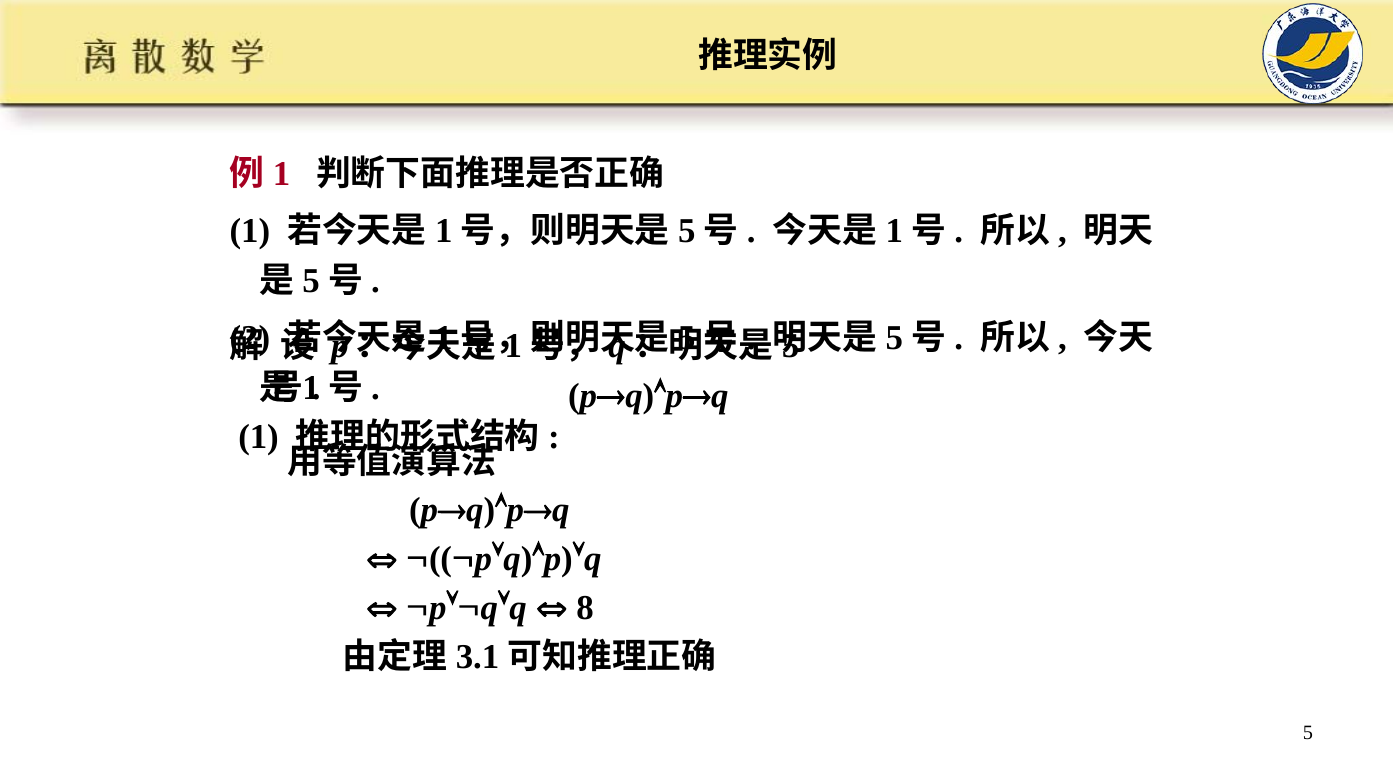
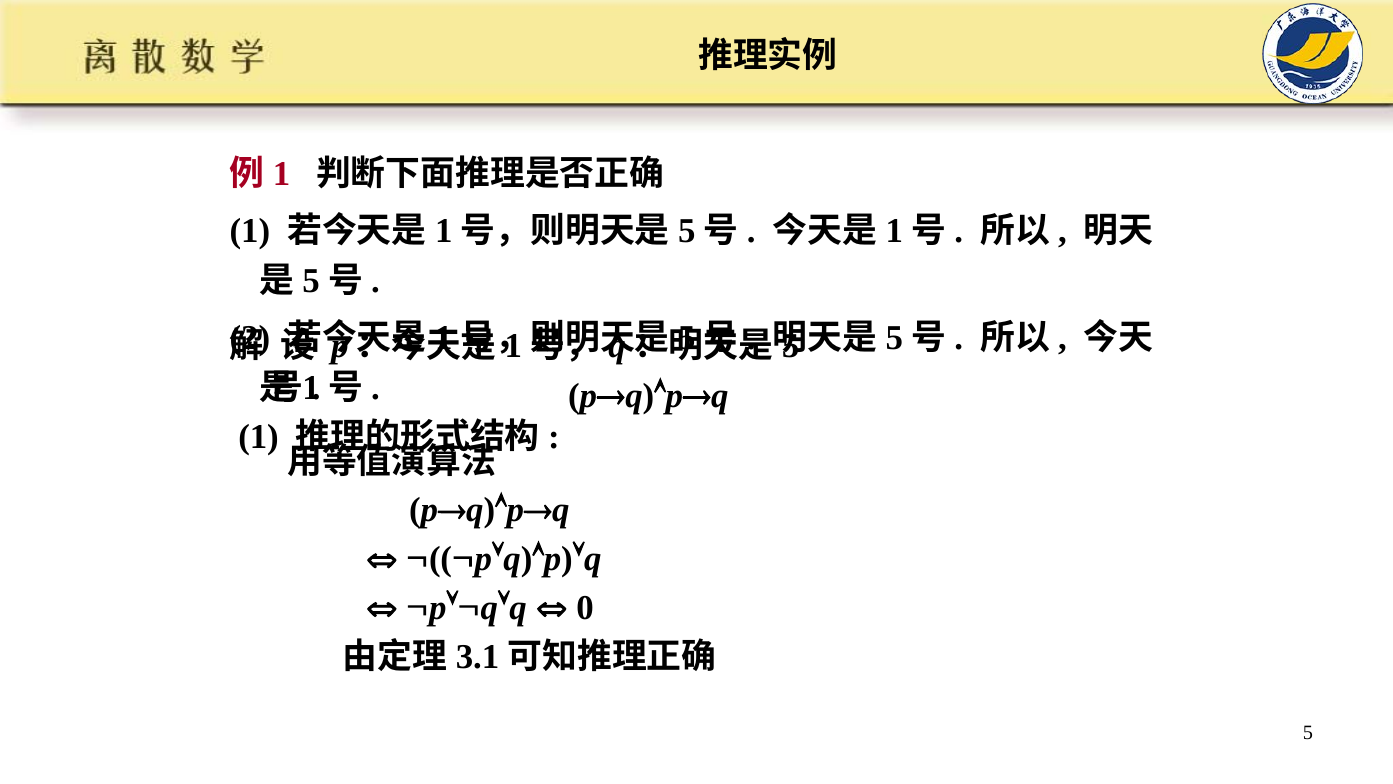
8: 8 -> 0
